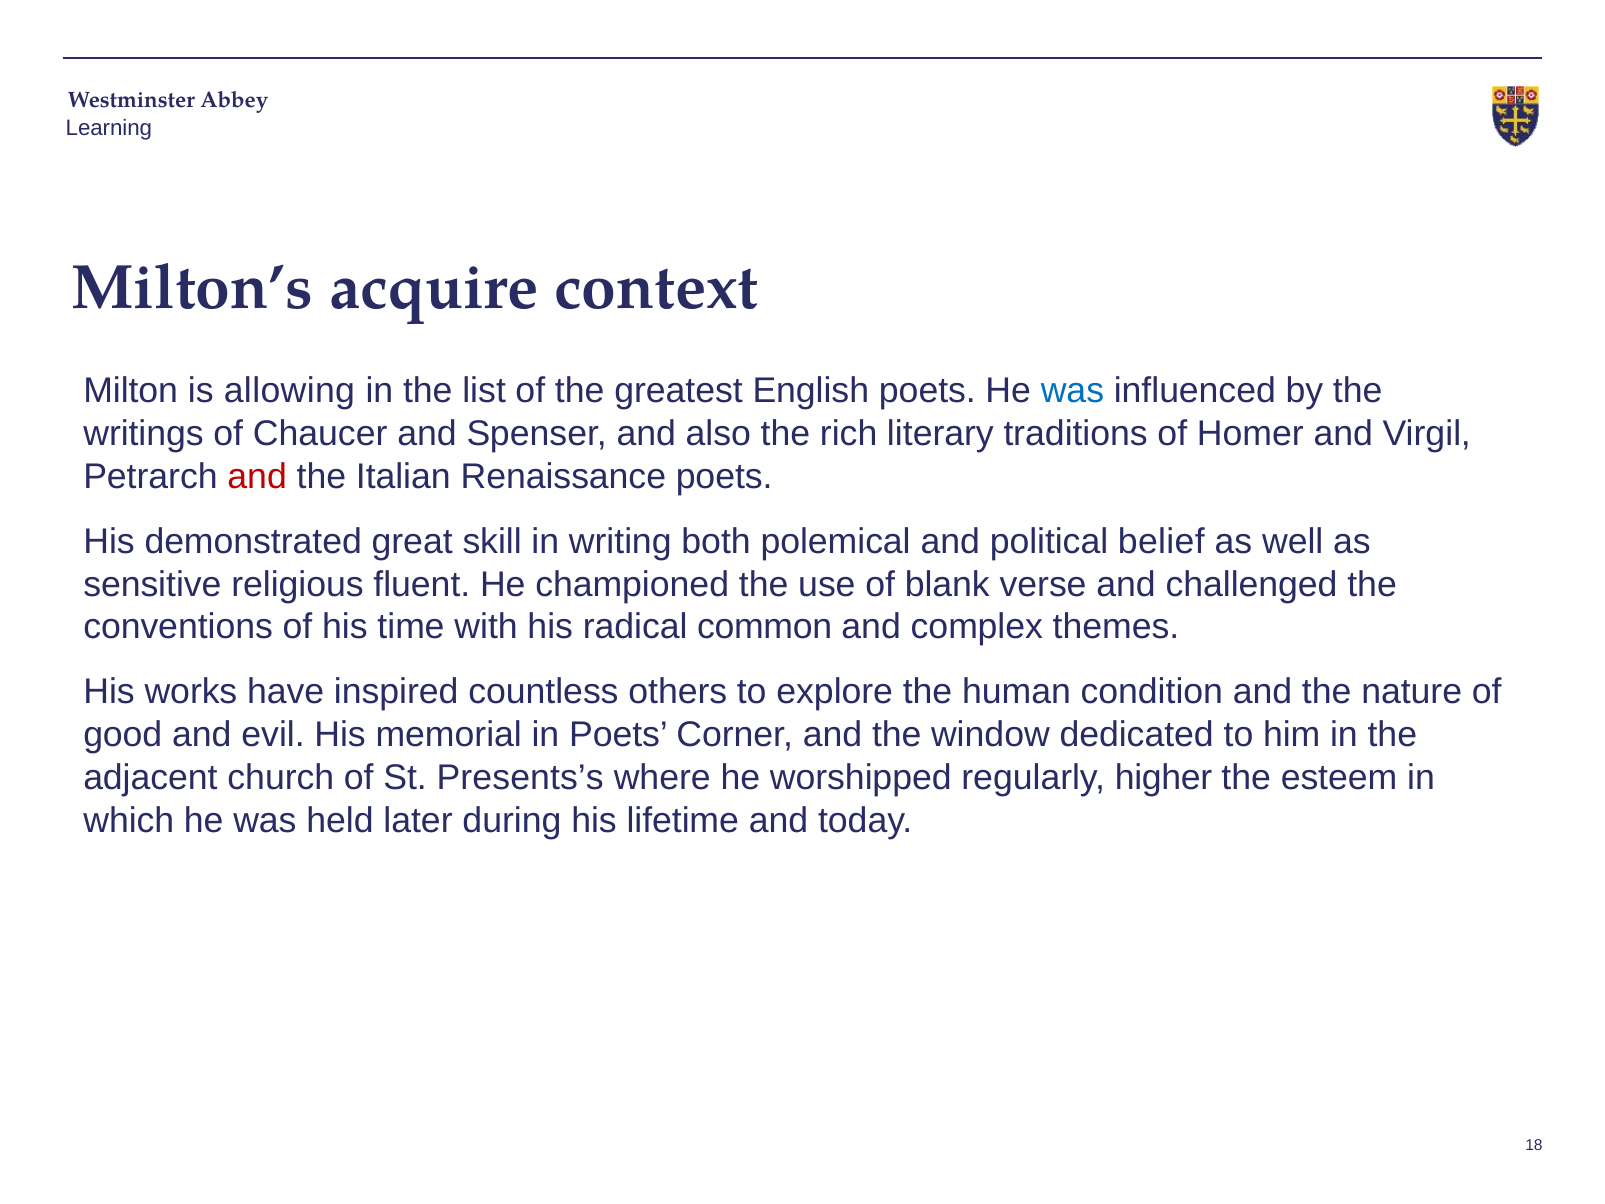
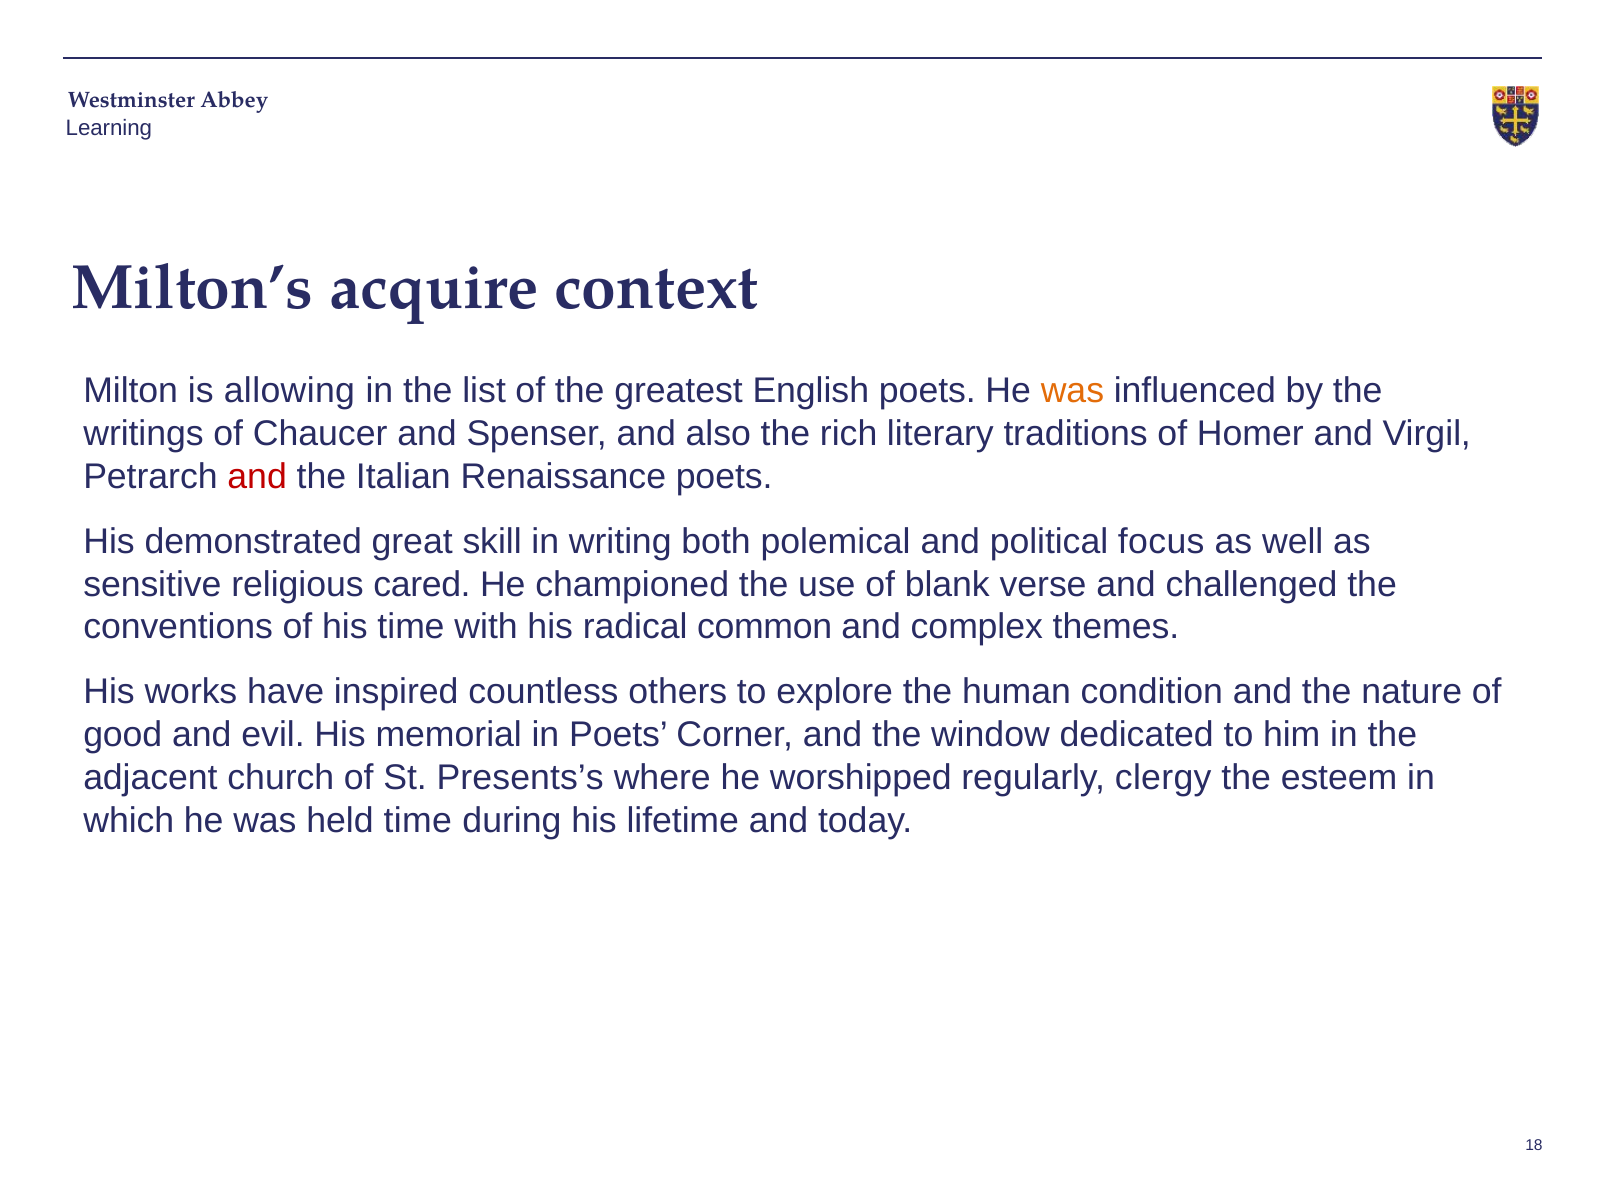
was at (1072, 391) colour: blue -> orange
belief: belief -> focus
fluent: fluent -> cared
higher: higher -> clergy
held later: later -> time
